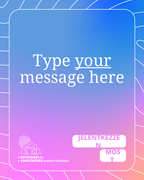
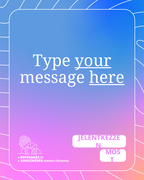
here underline: none -> present
